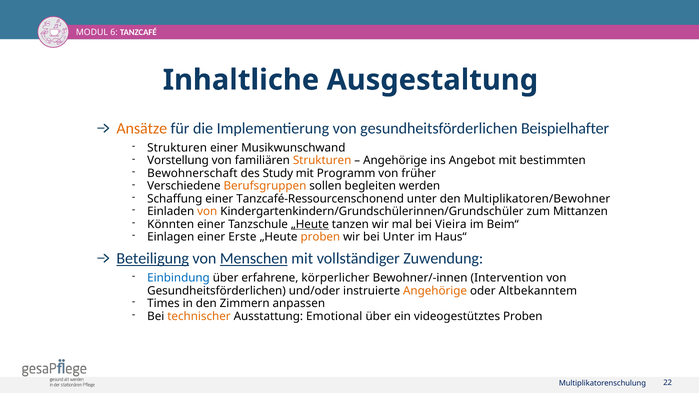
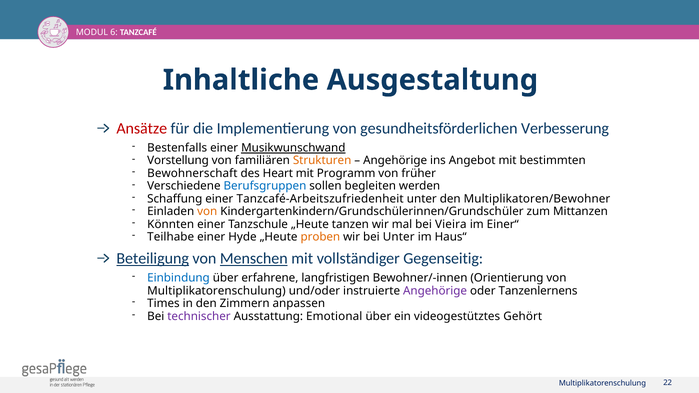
Ansätze colour: orange -> red
Beispielhafter: Beispielhafter -> Verbesserung
Strukturen at (177, 148): Strukturen -> Bestenfalls
Musikwunschwand underline: none -> present
Study: Study -> Heart
Berufsgruppen colour: orange -> blue
Tanzcafé-Ressourcenschonend: Tanzcafé-Ressourcenschonend -> Tanzcafé-Arbeitszufriedenheit
„Heute at (310, 224) underline: present -> none
Beim“: Beim“ -> Einer“
Einlagen: Einlagen -> Teilhabe
Erste: Erste -> Hyde
Zuwendung: Zuwendung -> Gegenseitig
körperlicher: körperlicher -> langfristigen
Intervention: Intervention -> Orientierung
Gesundheitsförderlichen at (217, 291): Gesundheitsförderlichen -> Multiplikatorenschulung
Angehörige at (435, 291) colour: orange -> purple
Altbekanntem: Altbekanntem -> Tanzenlernens
technischer colour: orange -> purple
videogestütztes Proben: Proben -> Gehört
